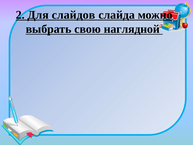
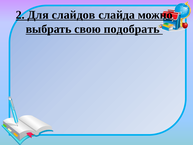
наглядной: наглядной -> подобрать
